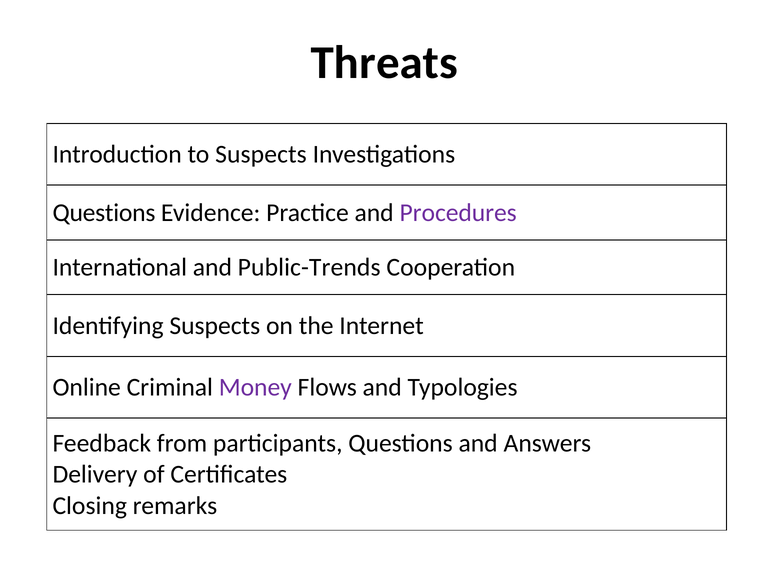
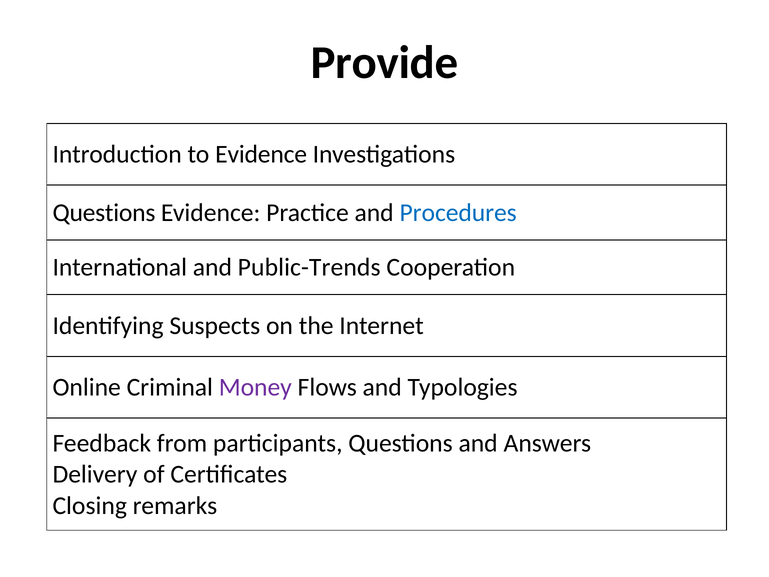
Threats: Threats -> Provide
to Suspects: Suspects -> Evidence
Procedures colour: purple -> blue
